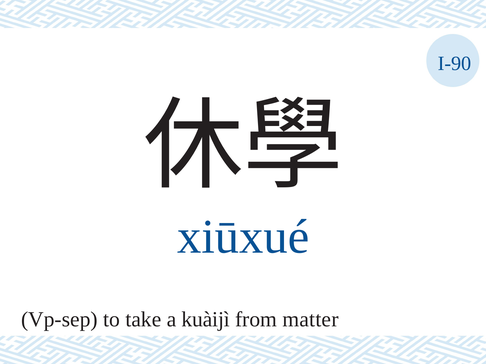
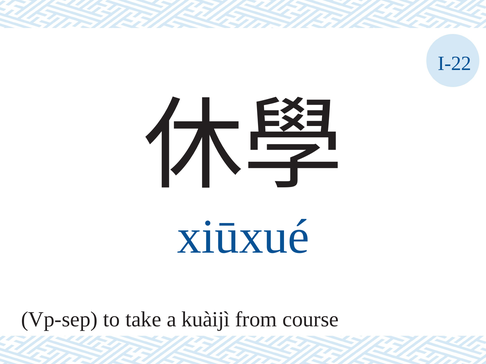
I-90: I-90 -> I-22
matter: matter -> course
